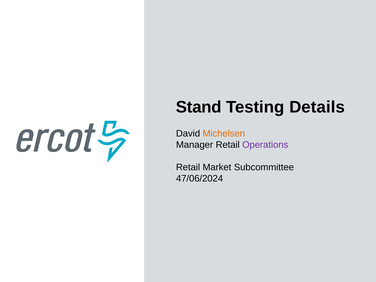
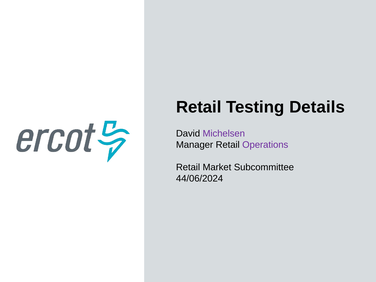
Stand at (199, 107): Stand -> Retail
Michelsen colour: orange -> purple
47/06/2024: 47/06/2024 -> 44/06/2024
